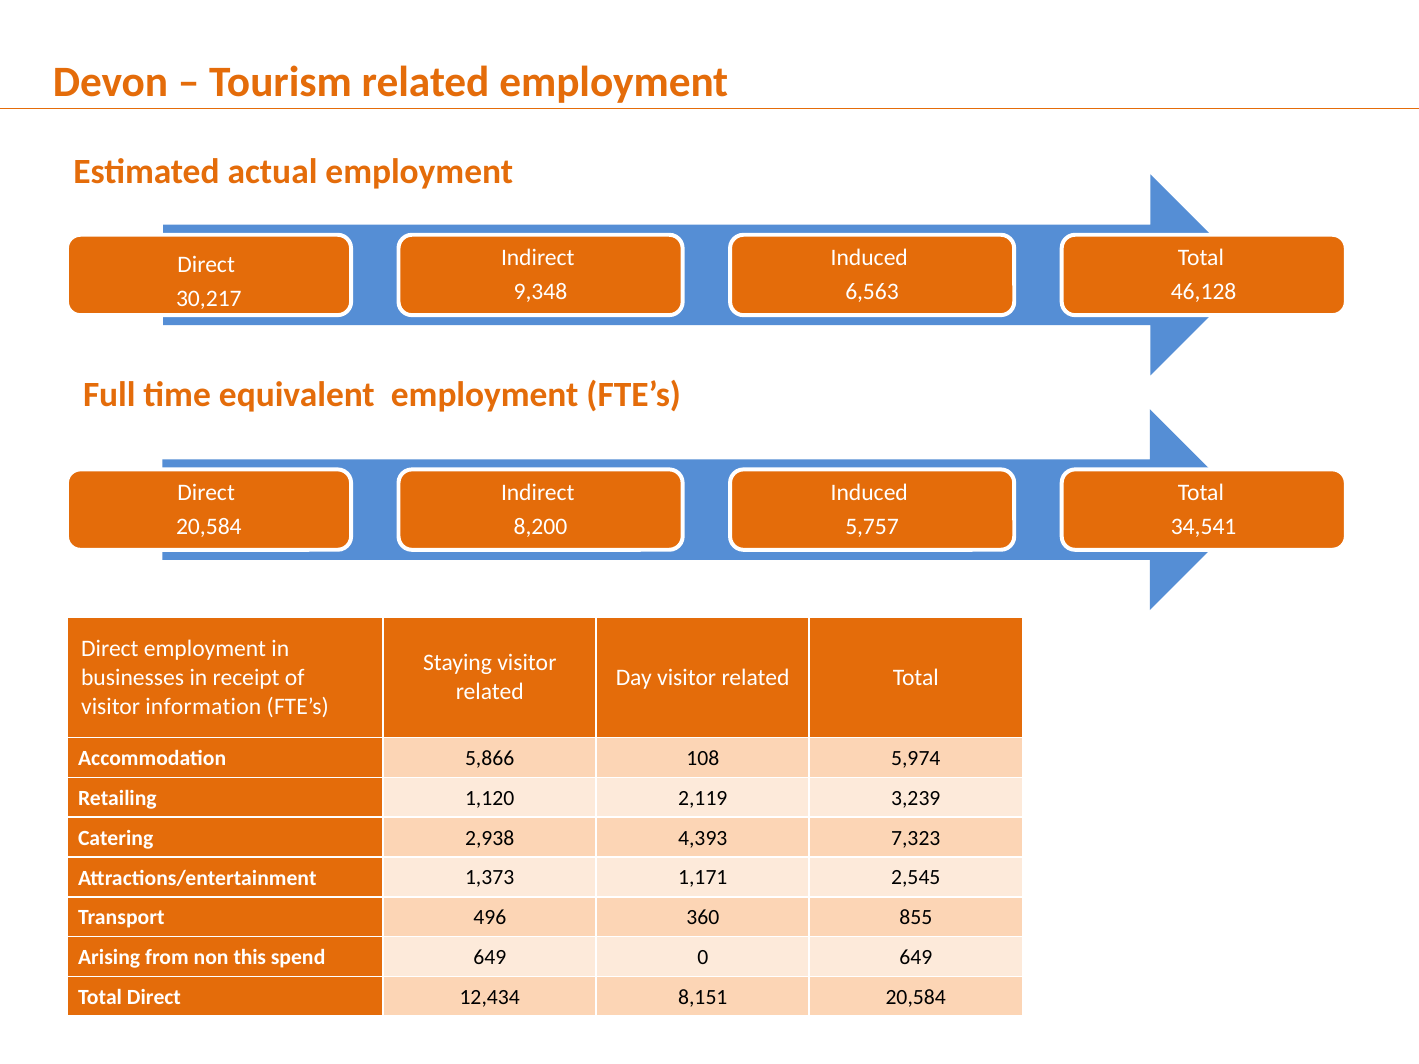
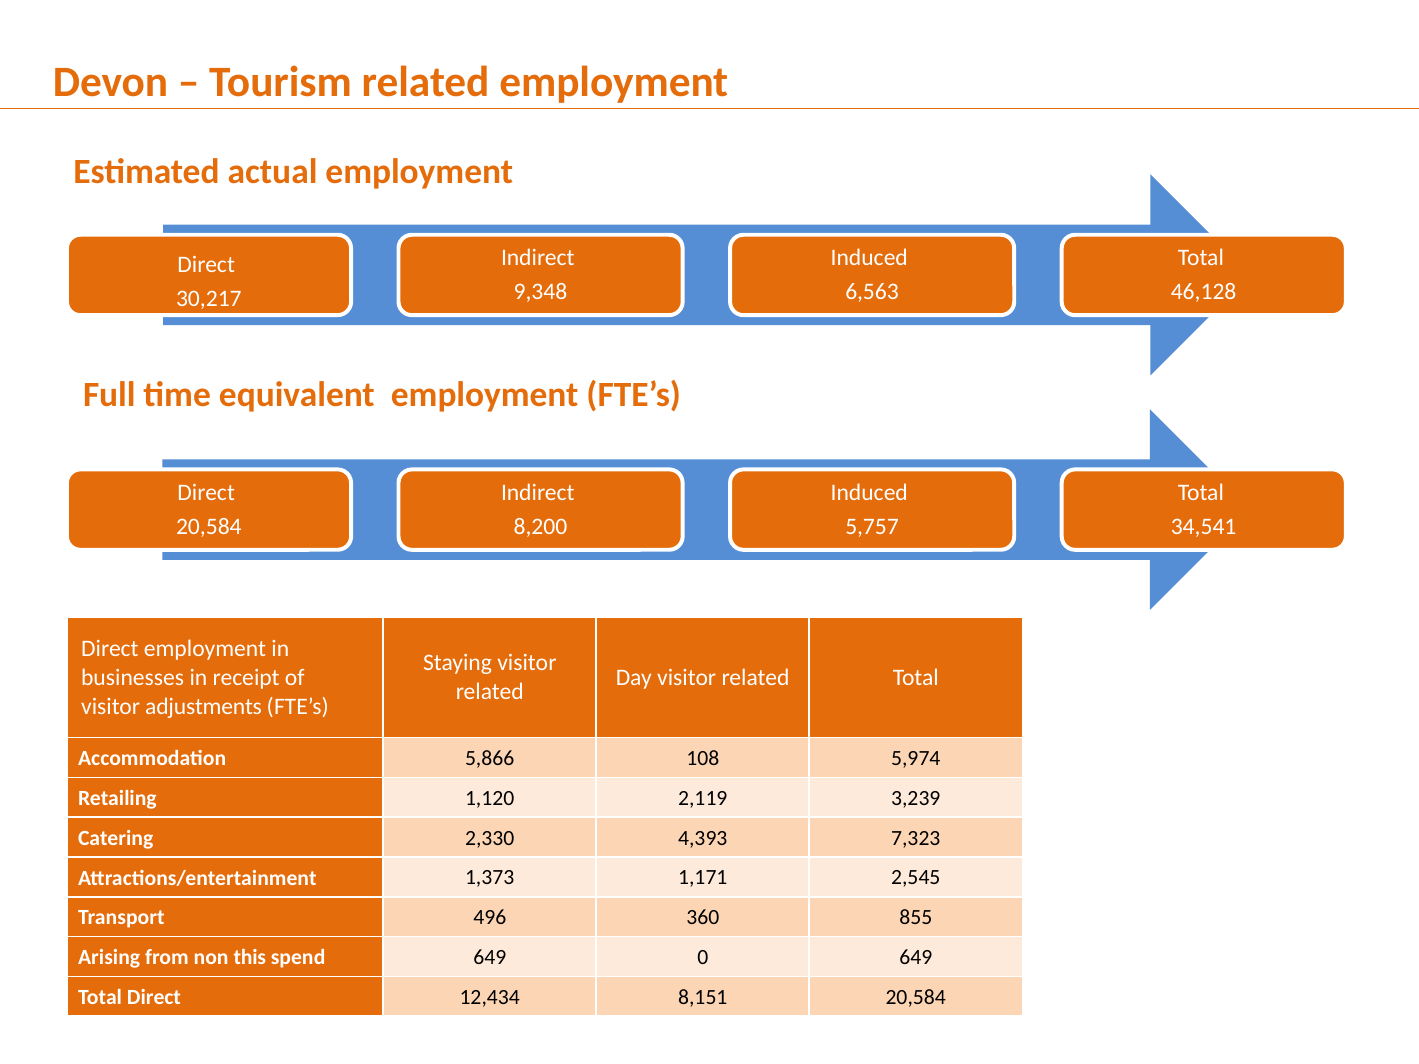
information: information -> adjustments
2,938: 2,938 -> 2,330
